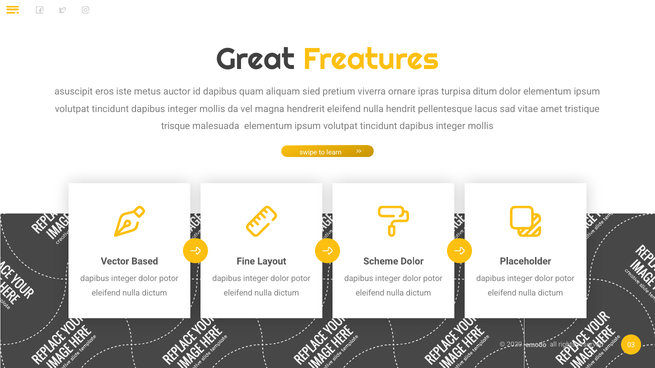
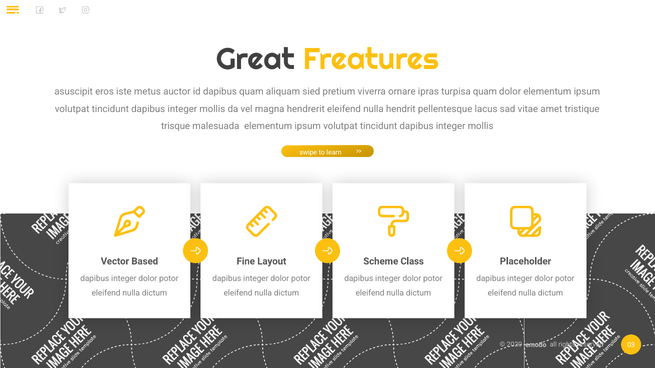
turpisa ditum: ditum -> quam
Scheme Dolor: Dolor -> Class
